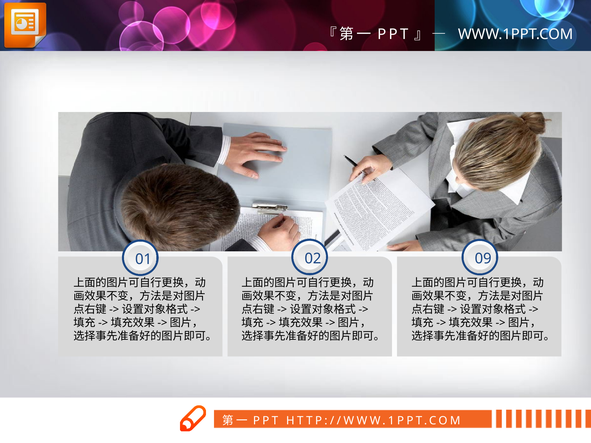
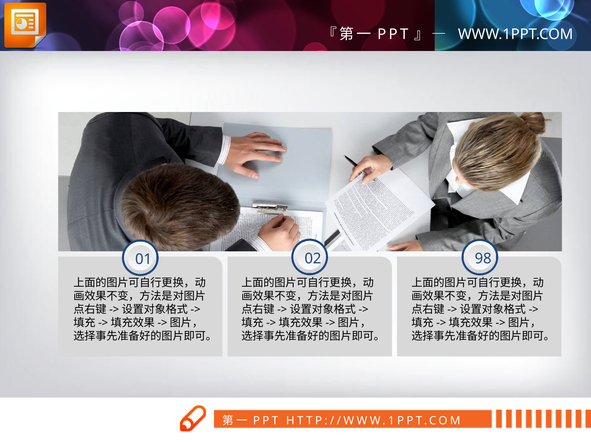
09: 09 -> 98
